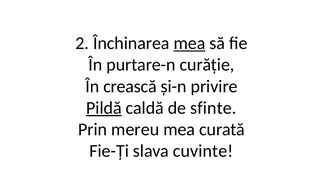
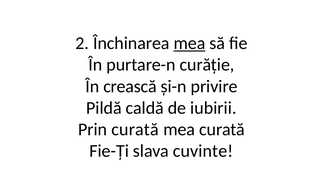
Pildă underline: present -> none
sfinte: sfinte -> iubirii
Prin mereu: mereu -> curată
